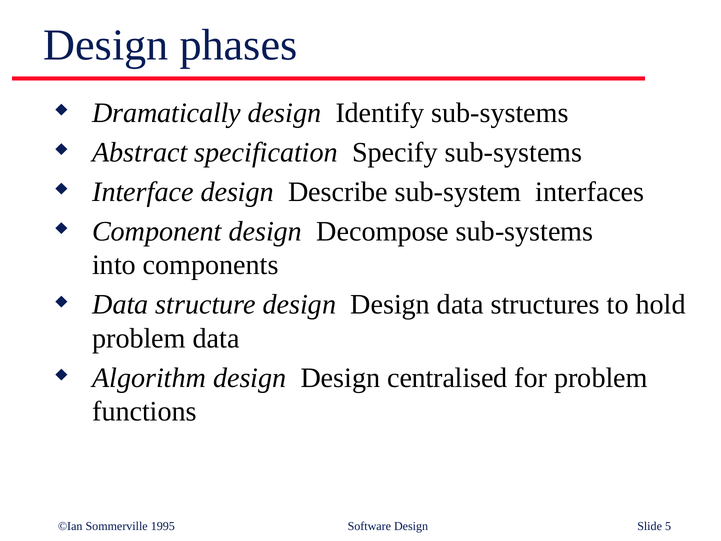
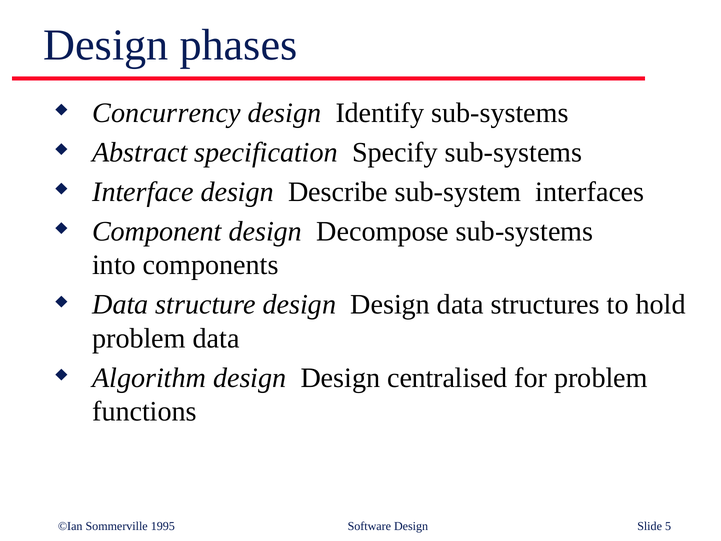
Dramatically: Dramatically -> Concurrency
